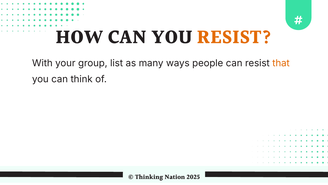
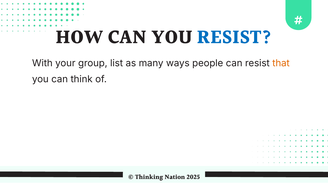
RESIST at (235, 38) colour: orange -> blue
